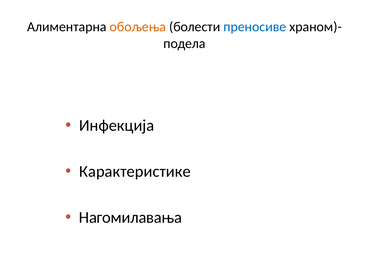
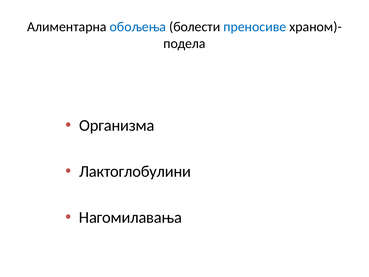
обољења colour: orange -> blue
Инфекција: Инфекција -> Организма
Карактеристике: Карактеристике -> Лактоглобулини
